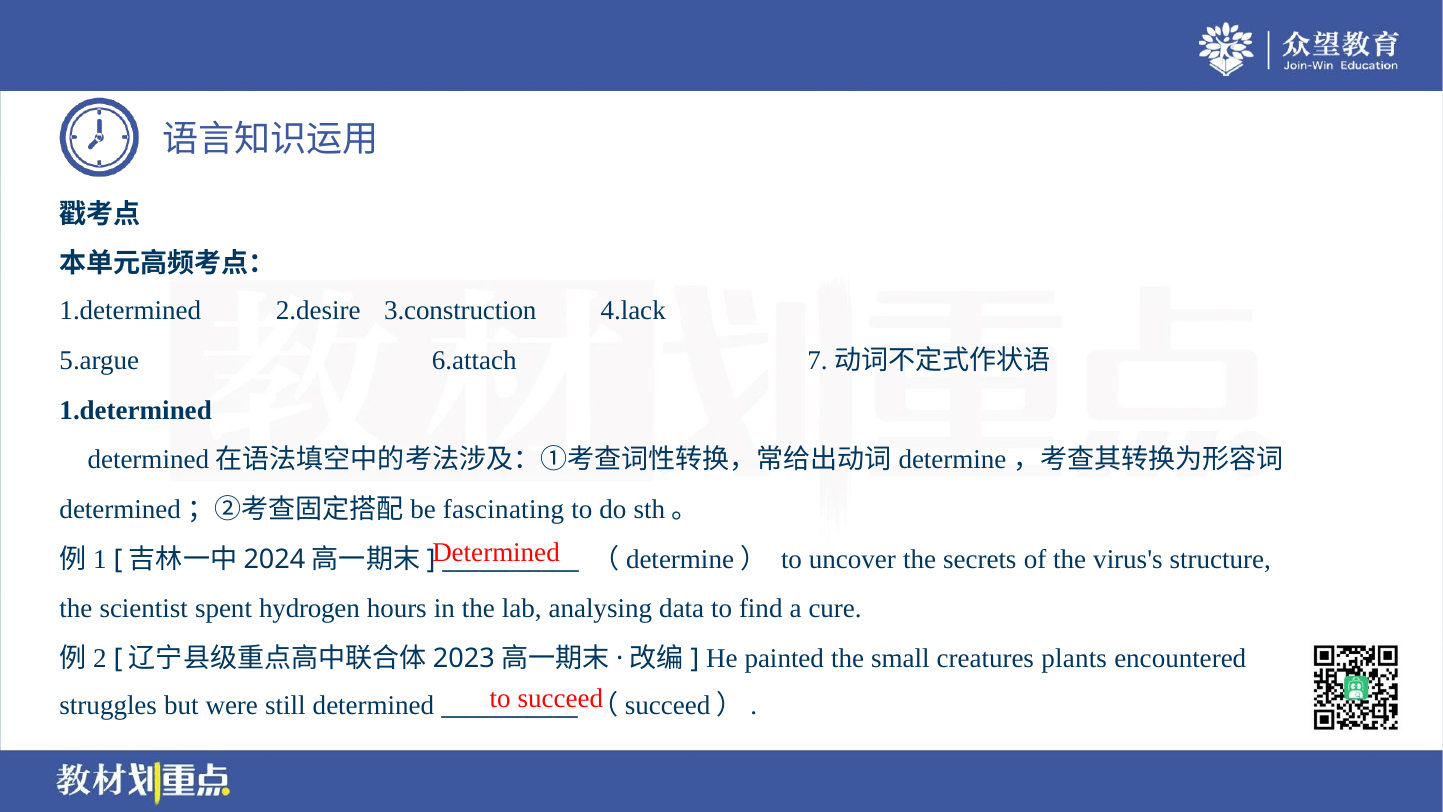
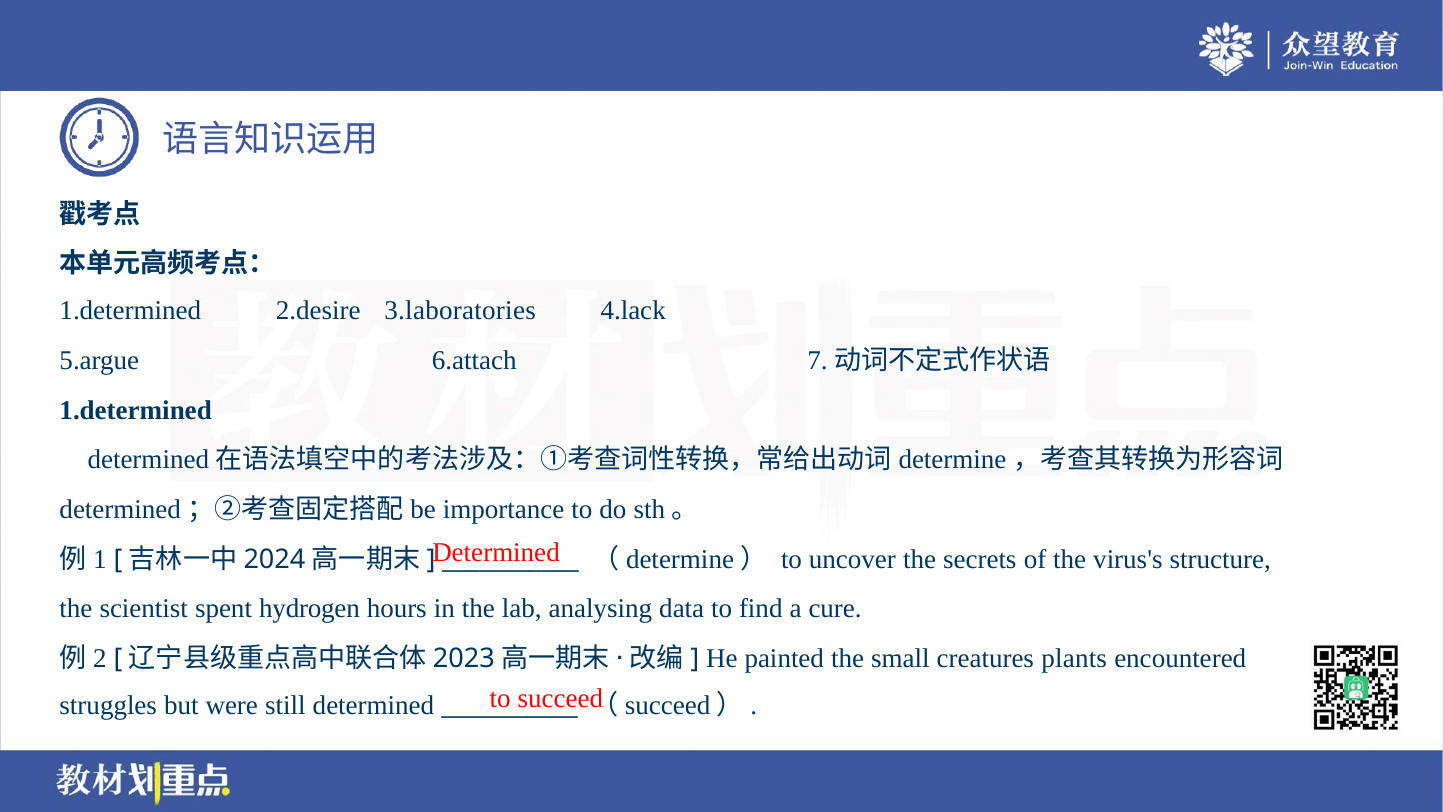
3.construction: 3.construction -> 3.laboratories
fascinating: fascinating -> importance
